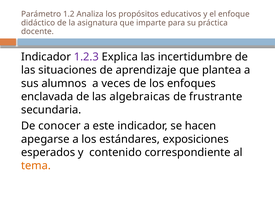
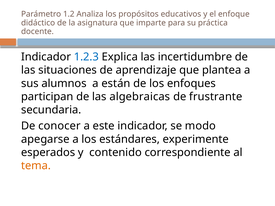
1.2.3 colour: purple -> blue
veces: veces -> están
enclavada: enclavada -> participan
hacen: hacen -> modo
exposiciones: exposiciones -> experimente
